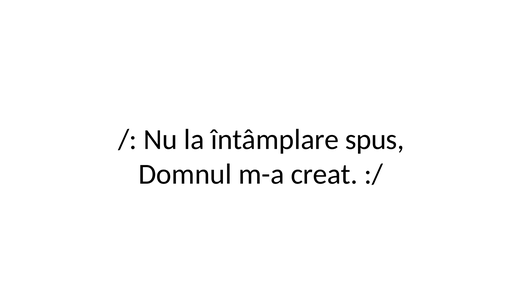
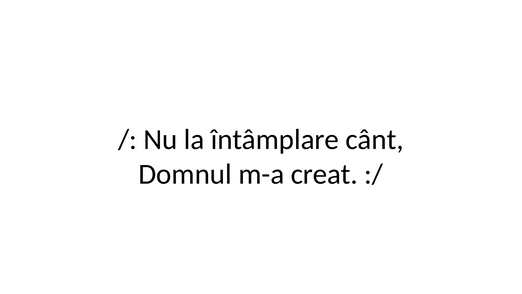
spus: spus -> cânt
